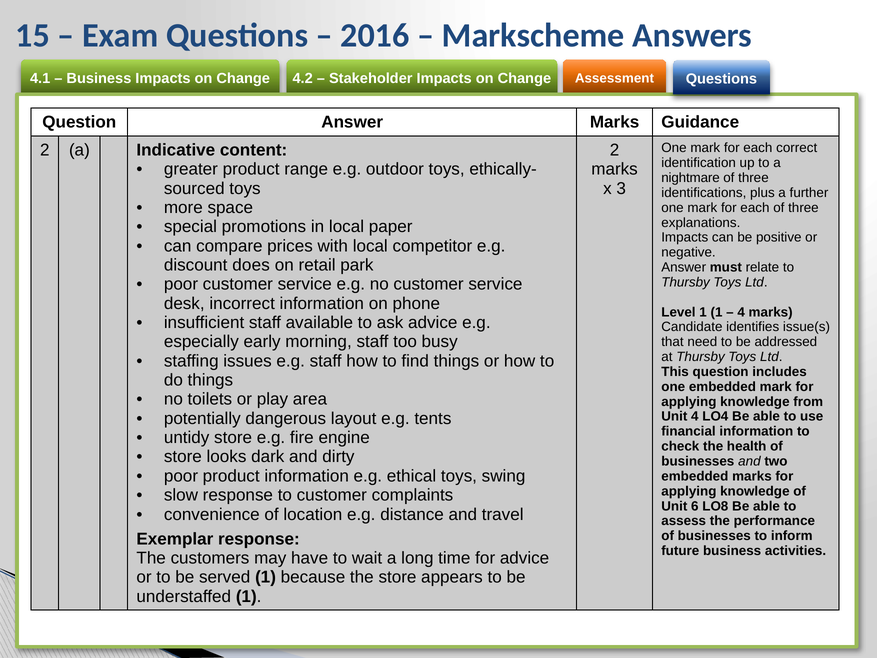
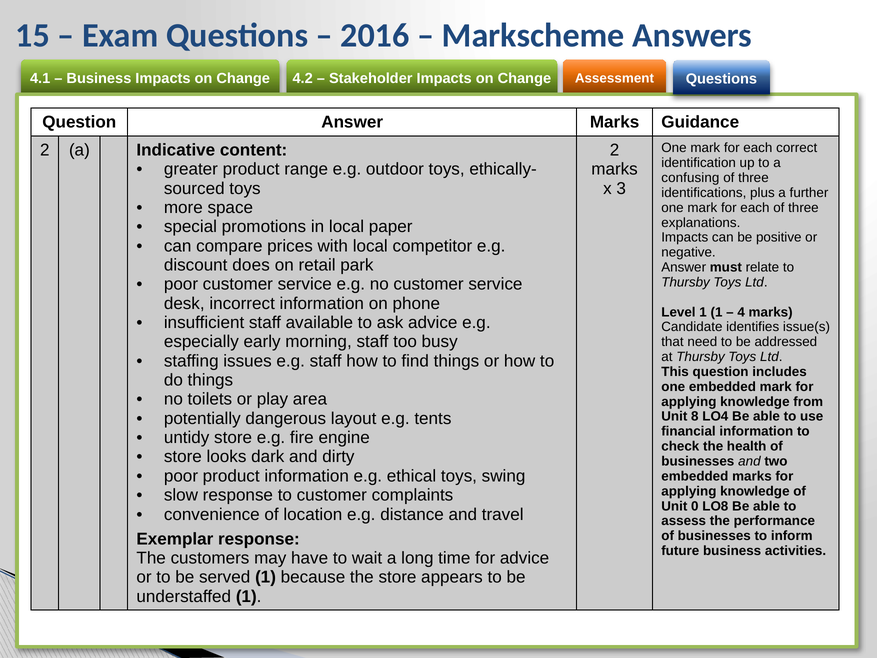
nightmare: nightmare -> confusing
Unit 4: 4 -> 8
6: 6 -> 0
